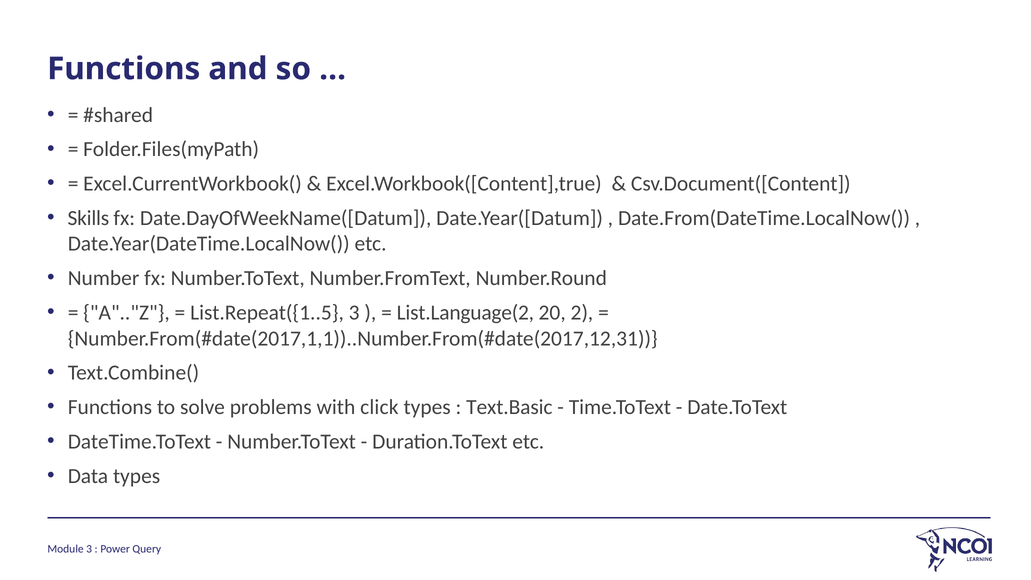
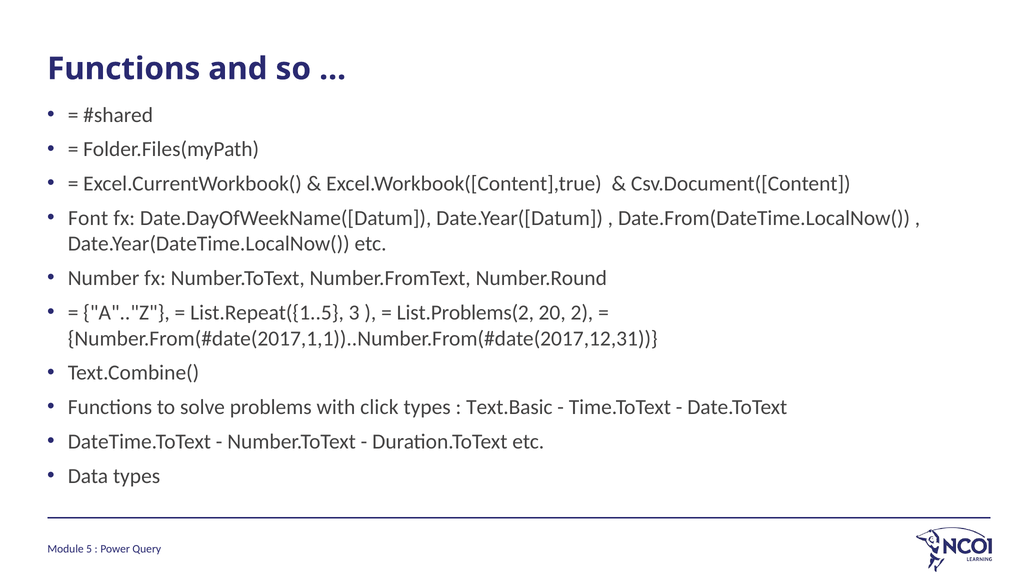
Skills: Skills -> Font
List.Language(2: List.Language(2 -> List.Problems(2
Module 3: 3 -> 5
